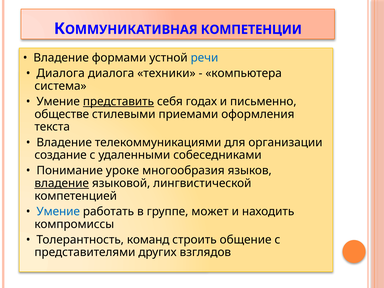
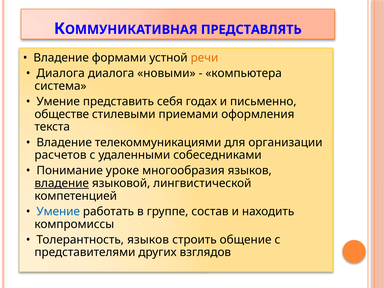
КОМПЕТЕНЦИИ: КОМПЕТЕНЦИИ -> ПРЕДСТАВЛЯТЬ
речи colour: blue -> orange
техники: техники -> новыми
представить underline: present -> none
создание: создание -> расчетов
может: может -> состав
Толерантность команд: команд -> языков
